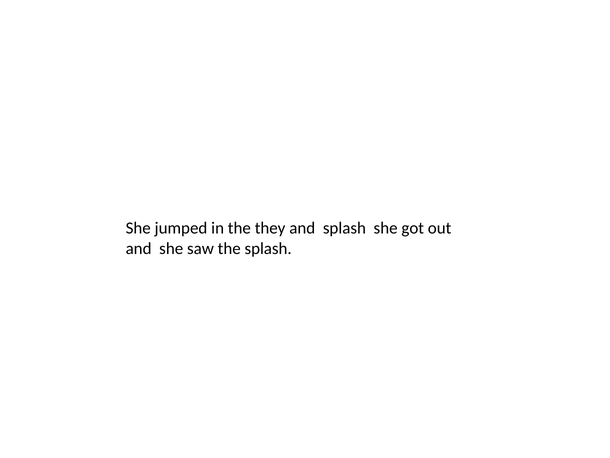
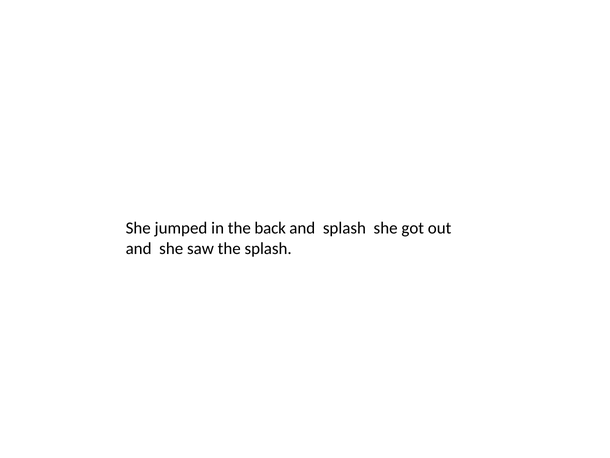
they: they -> back
